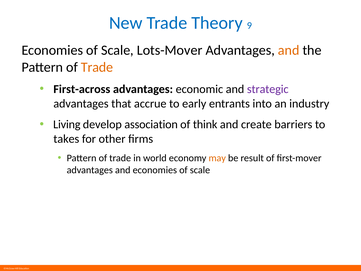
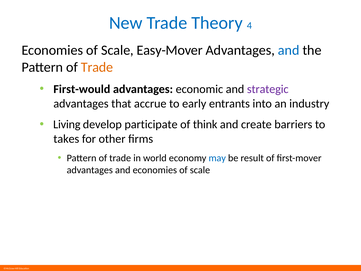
9: 9 -> 4
Lots-Mover: Lots-Mover -> Easy-Mover
and at (289, 50) colour: orange -> blue
First-across: First-across -> First-would
association: association -> participate
may colour: orange -> blue
